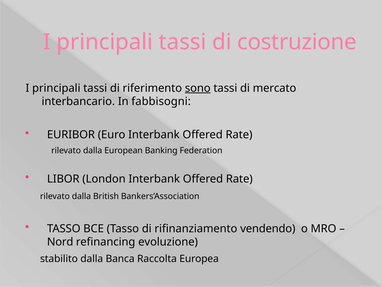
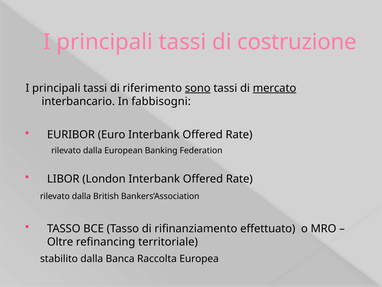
mercato underline: none -> present
vendendo: vendendo -> effettuato
Nord: Nord -> Oltre
evoluzione: evoluzione -> territoriale
